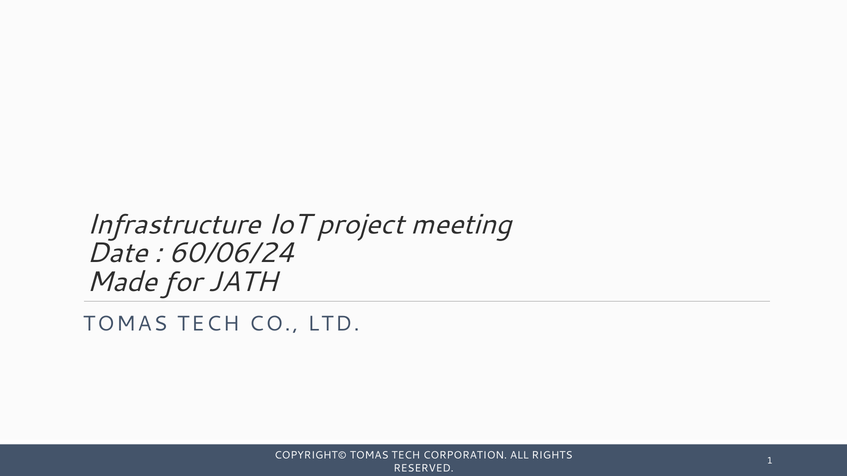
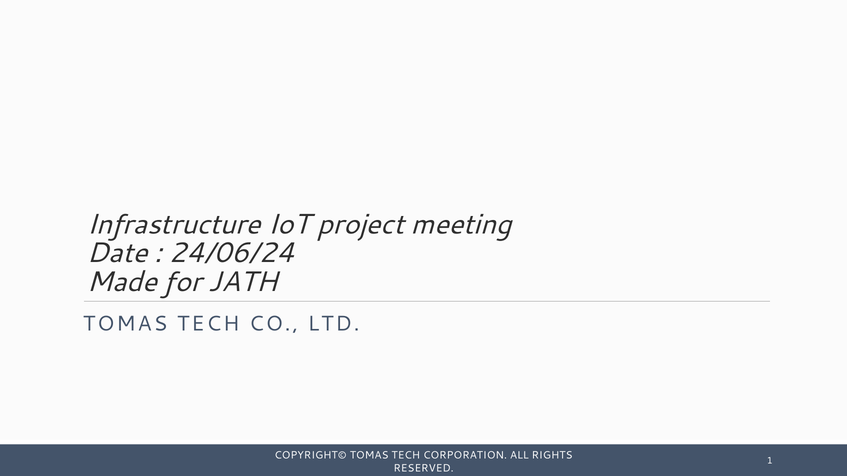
60/06/24: 60/06/24 -> 24/06/24
